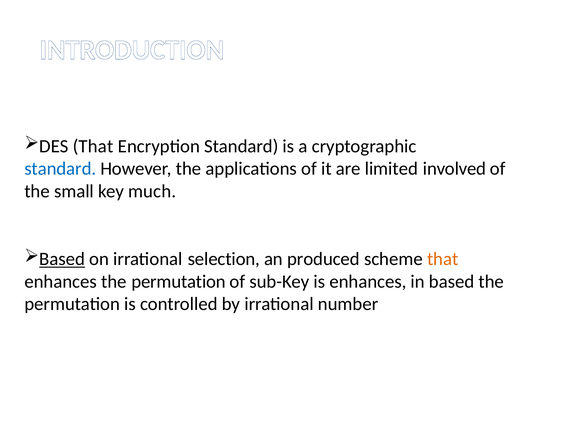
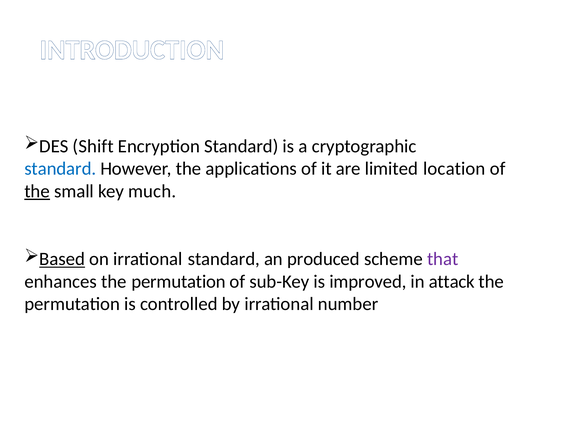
DES That: That -> Shift
involved: involved -> location
the at (37, 191) underline: none -> present
irrational selection: selection -> standard
that at (443, 259) colour: orange -> purple
is enhances: enhances -> improved
in based: based -> attack
